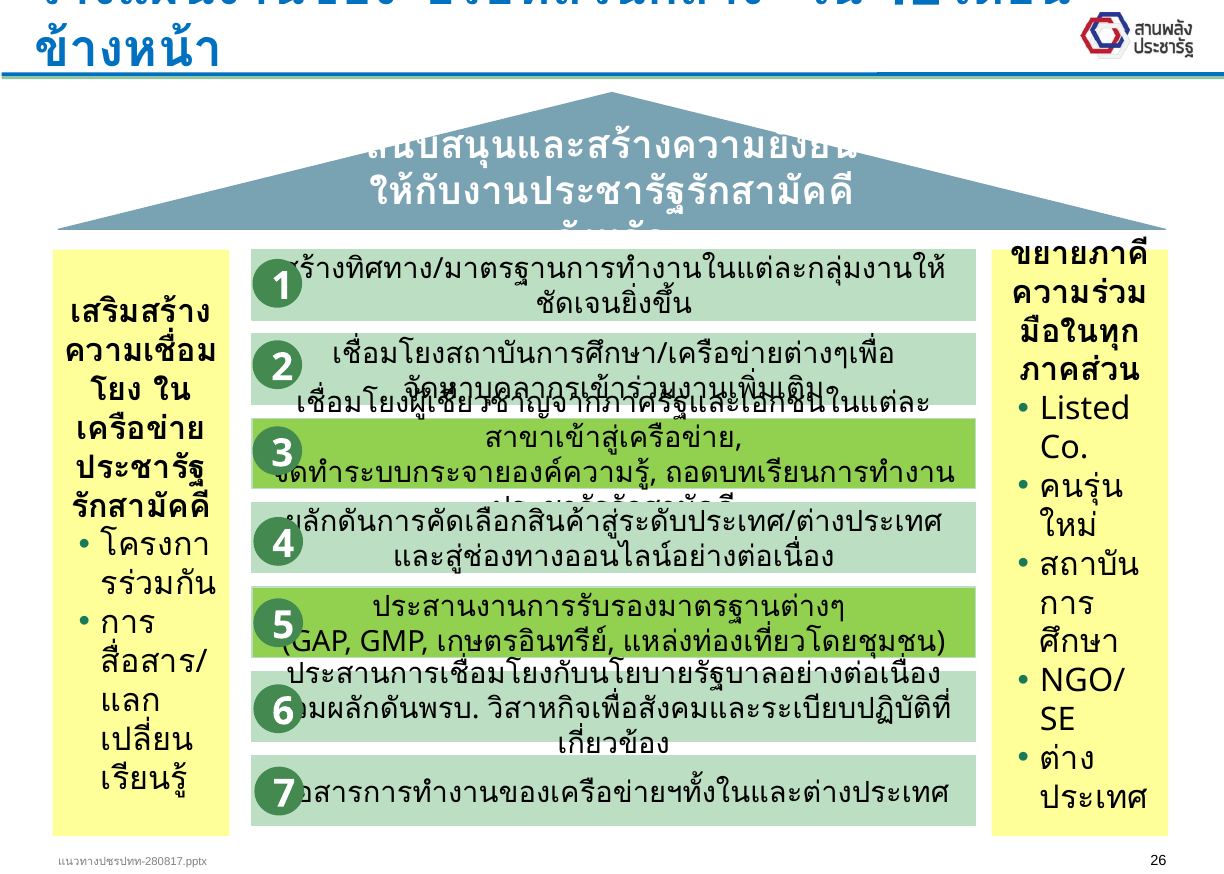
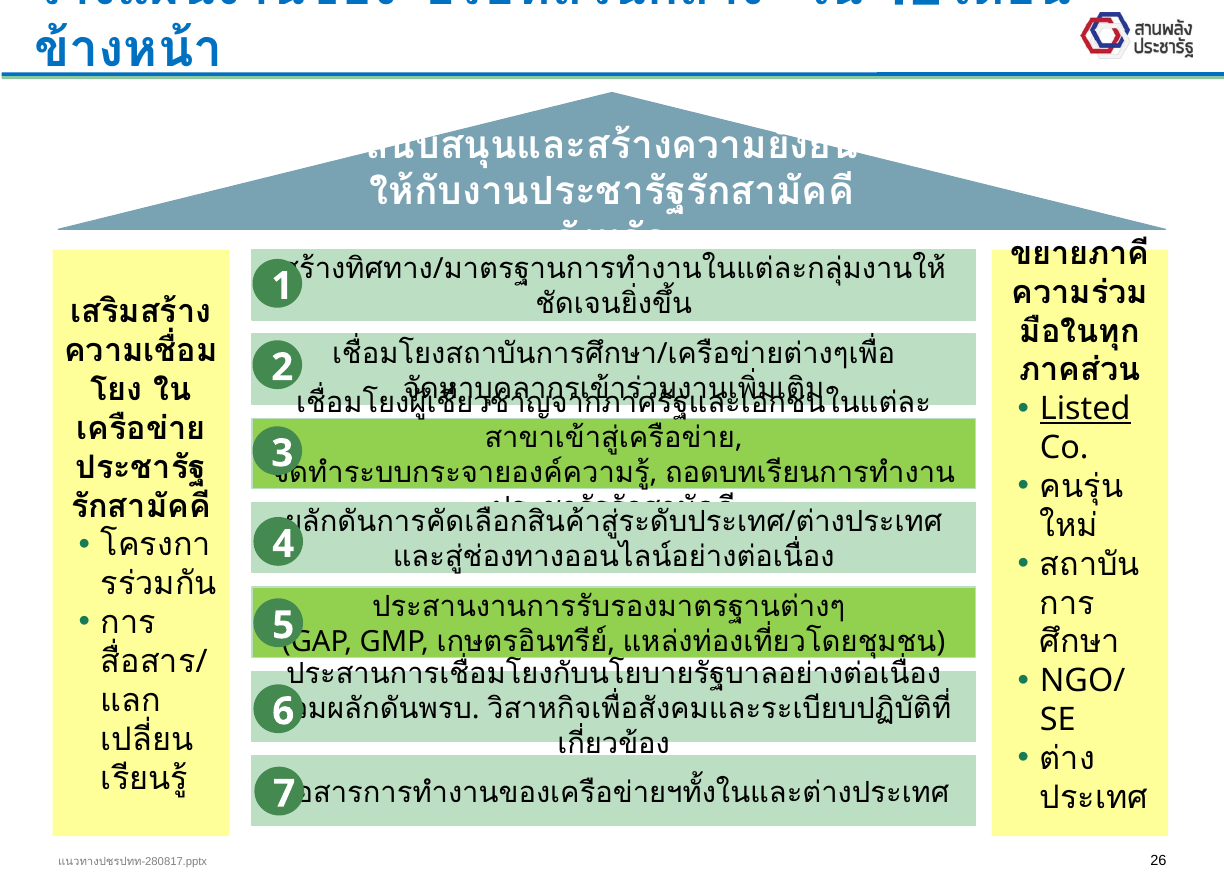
Listed underline: none -> present
